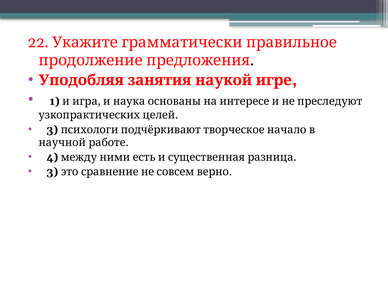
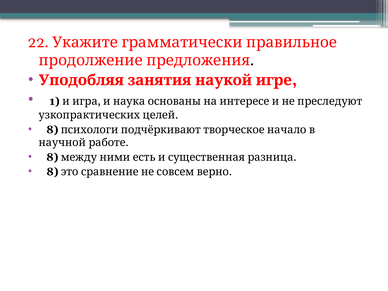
3 at (52, 130): 3 -> 8
4 at (52, 157): 4 -> 8
3 at (52, 172): 3 -> 8
